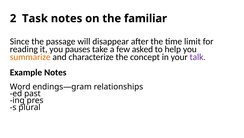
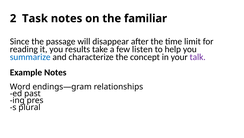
pauses: pauses -> results
asked: asked -> listen
summarize colour: orange -> blue
